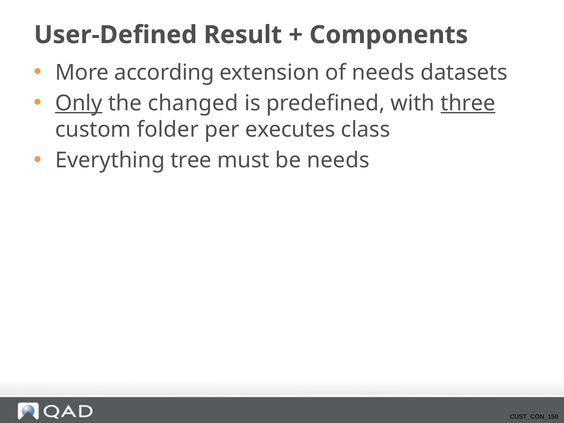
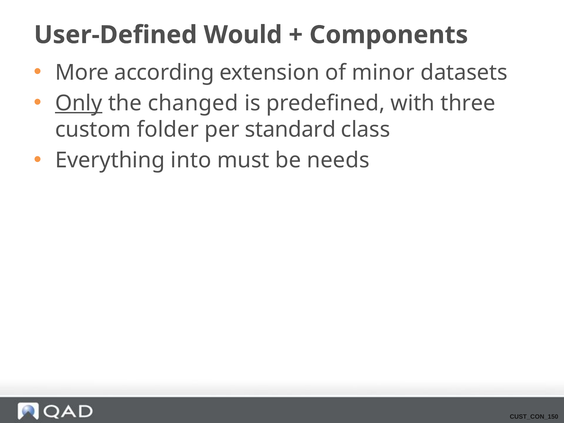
Result: Result -> Would
of needs: needs -> minor
three underline: present -> none
executes: executes -> standard
tree: tree -> into
